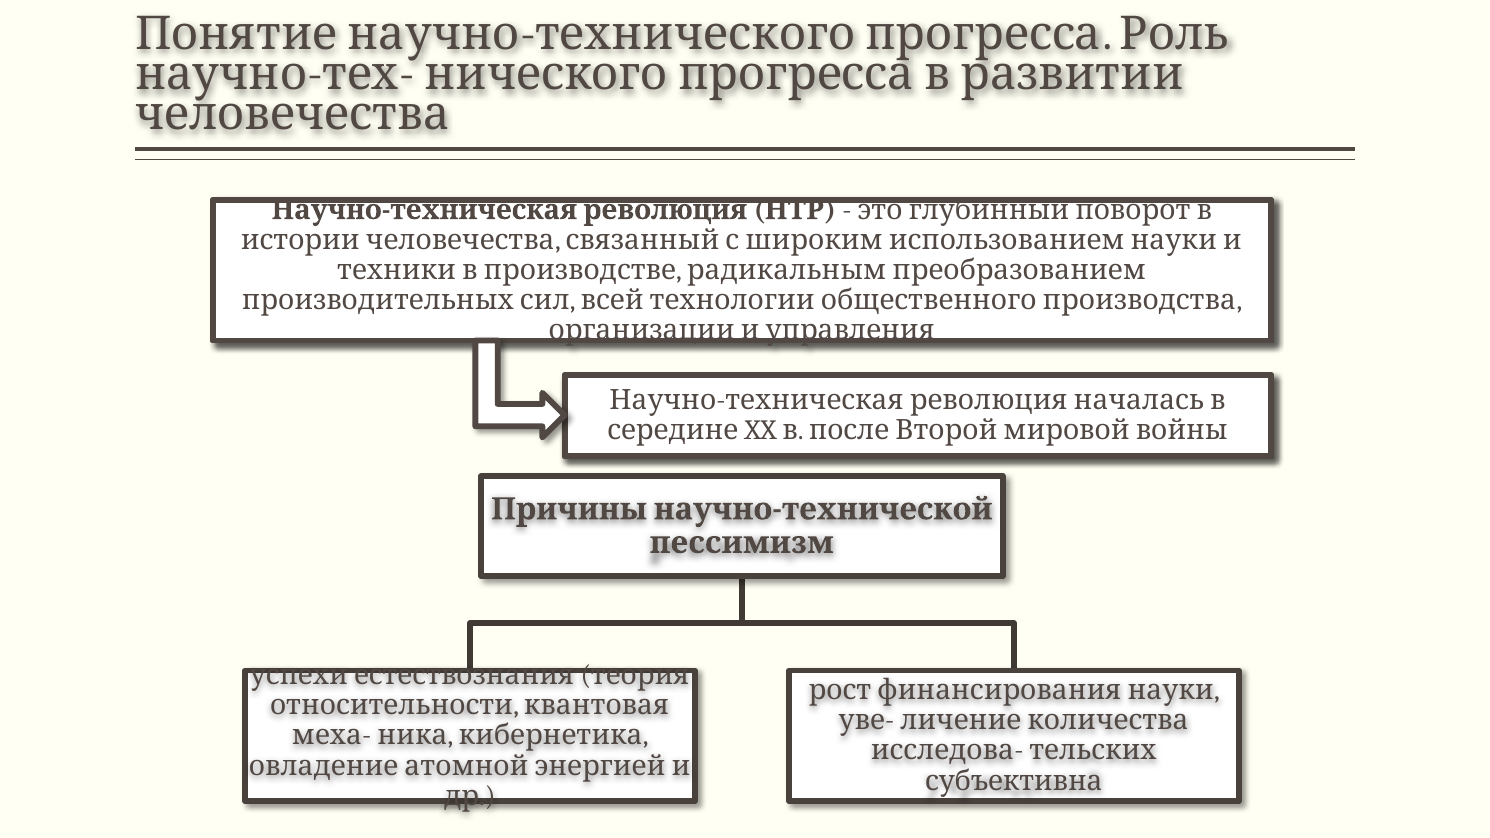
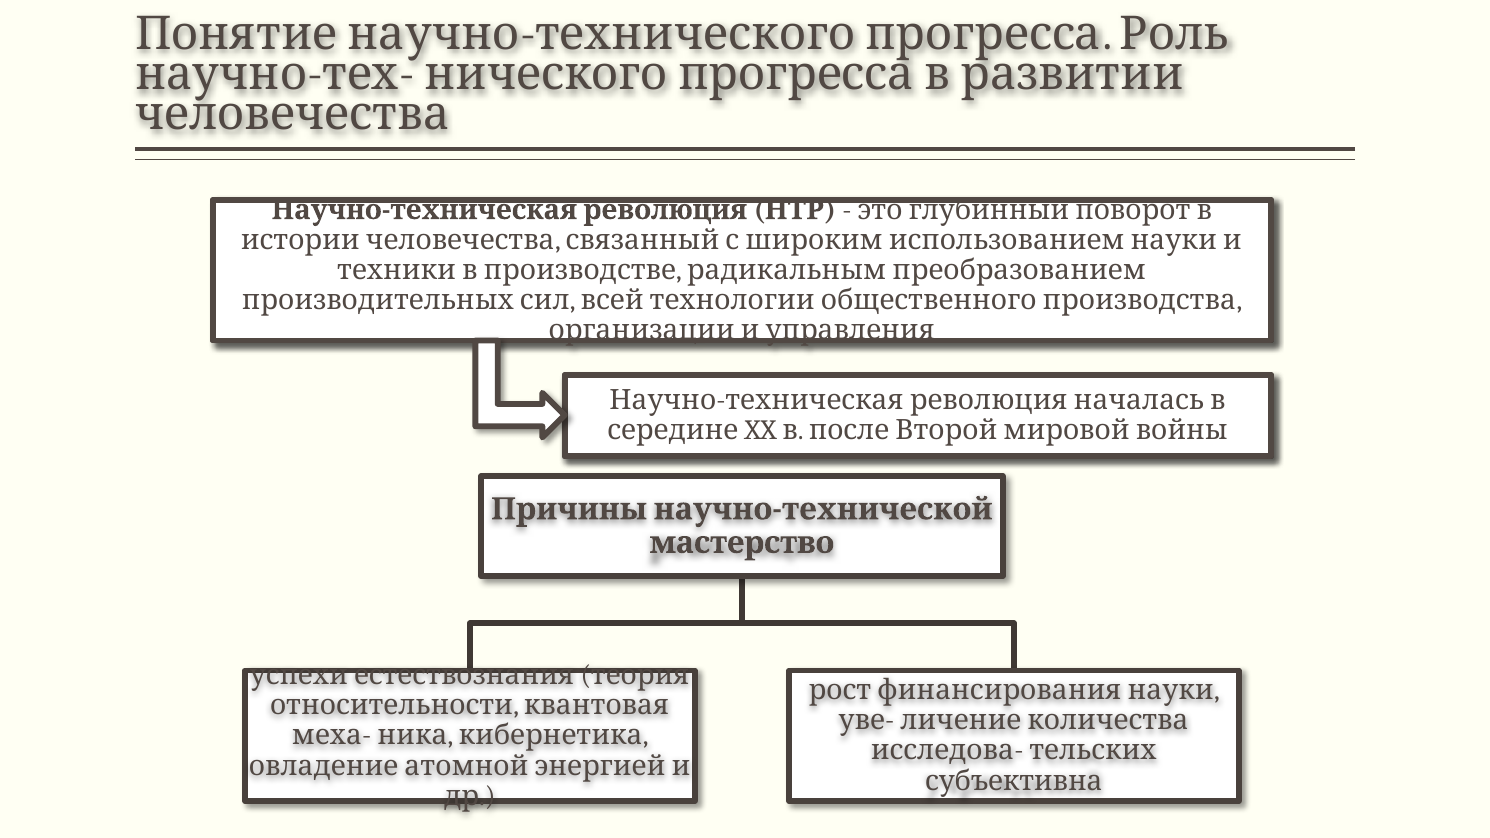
пессимизм: пессимизм -> мастерство
